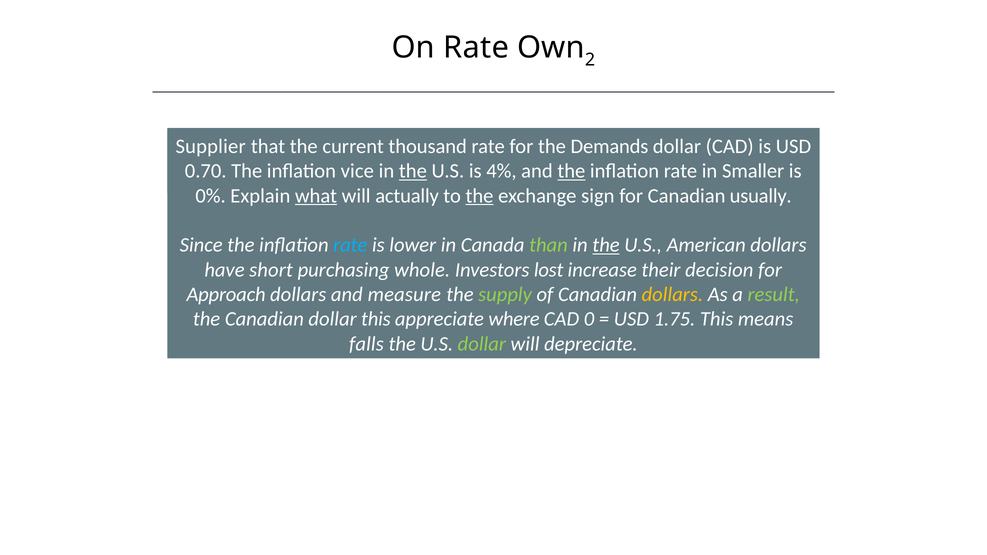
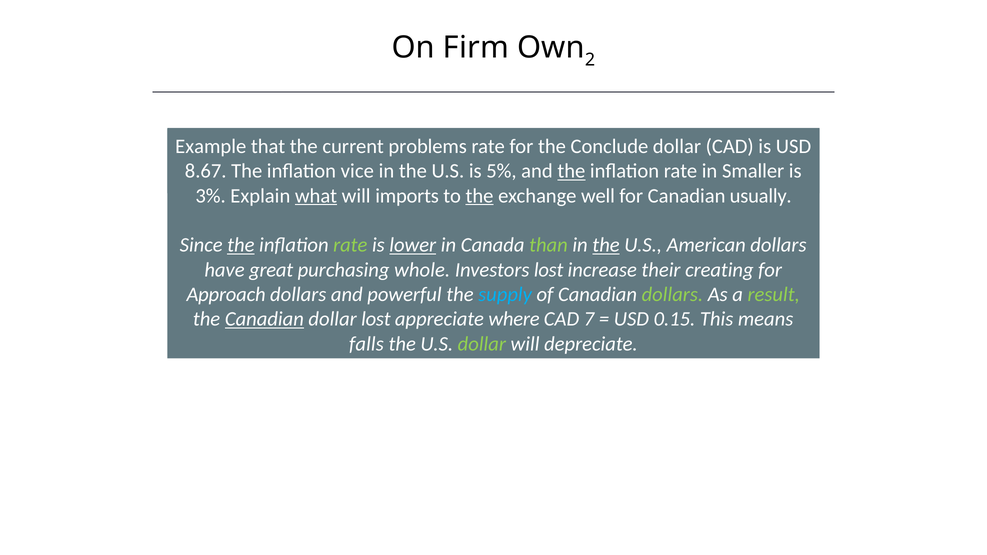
On Rate: Rate -> Firm
Supplier: Supplier -> Example
thousand: thousand -> problems
Demands: Demands -> Conclude
0.70: 0.70 -> 8.67
the at (413, 171) underline: present -> none
4%: 4% -> 5%
0%: 0% -> 3%
actually: actually -> imports
sign: sign -> well
the at (241, 245) underline: none -> present
rate at (350, 245) colour: light blue -> light green
lower underline: none -> present
short: short -> great
decision: decision -> creating
measure: measure -> powerful
supply colour: light green -> light blue
dollars at (672, 295) colour: yellow -> light green
Canadian at (264, 319) underline: none -> present
dollar this: this -> lost
0: 0 -> 7
1.75: 1.75 -> 0.15
